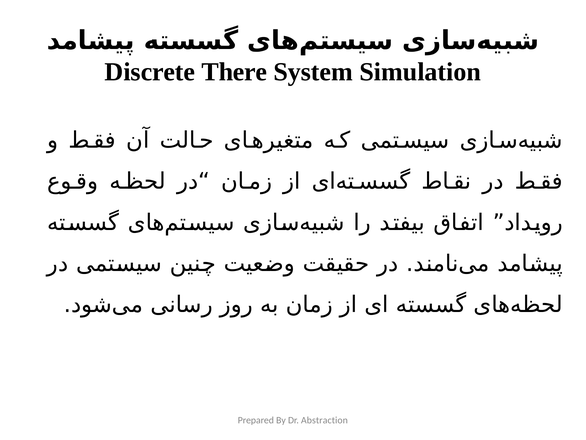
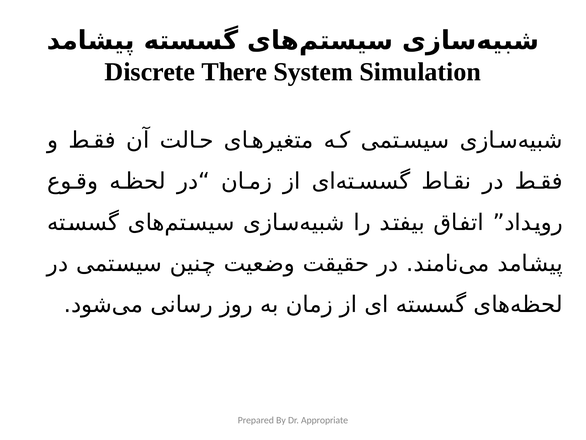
Abstraction: Abstraction -> Appropriate
